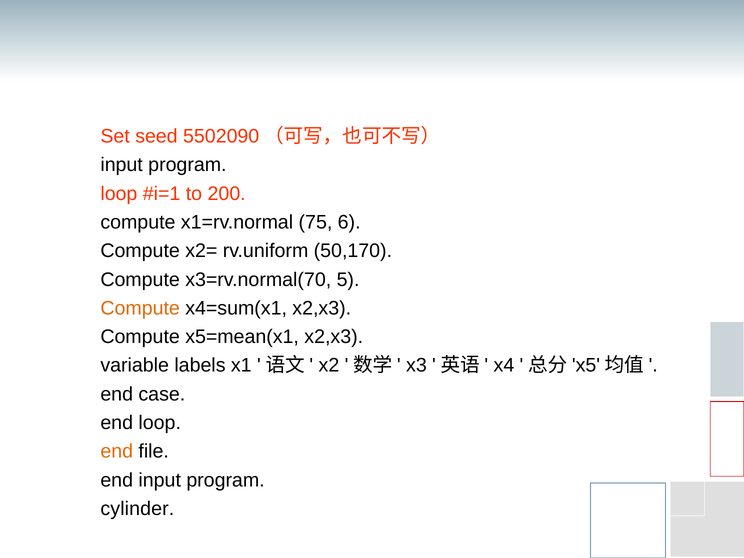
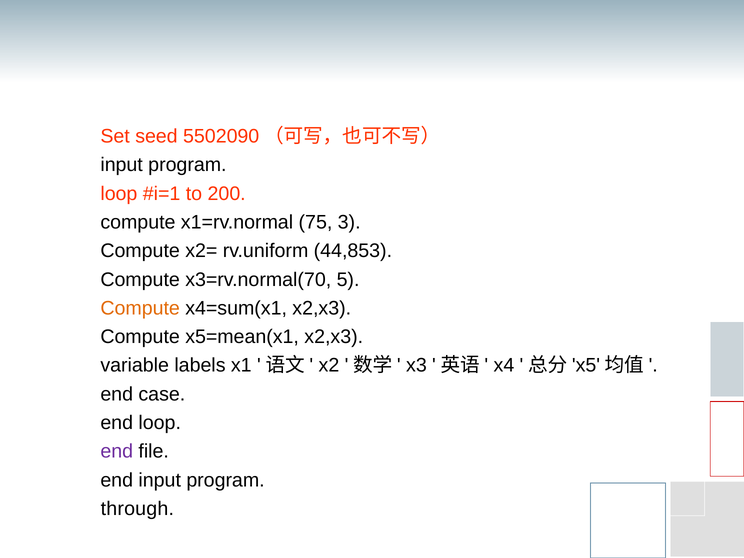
6: 6 -> 3
50,170: 50,170 -> 44,853
end at (117, 451) colour: orange -> purple
cylinder: cylinder -> through
